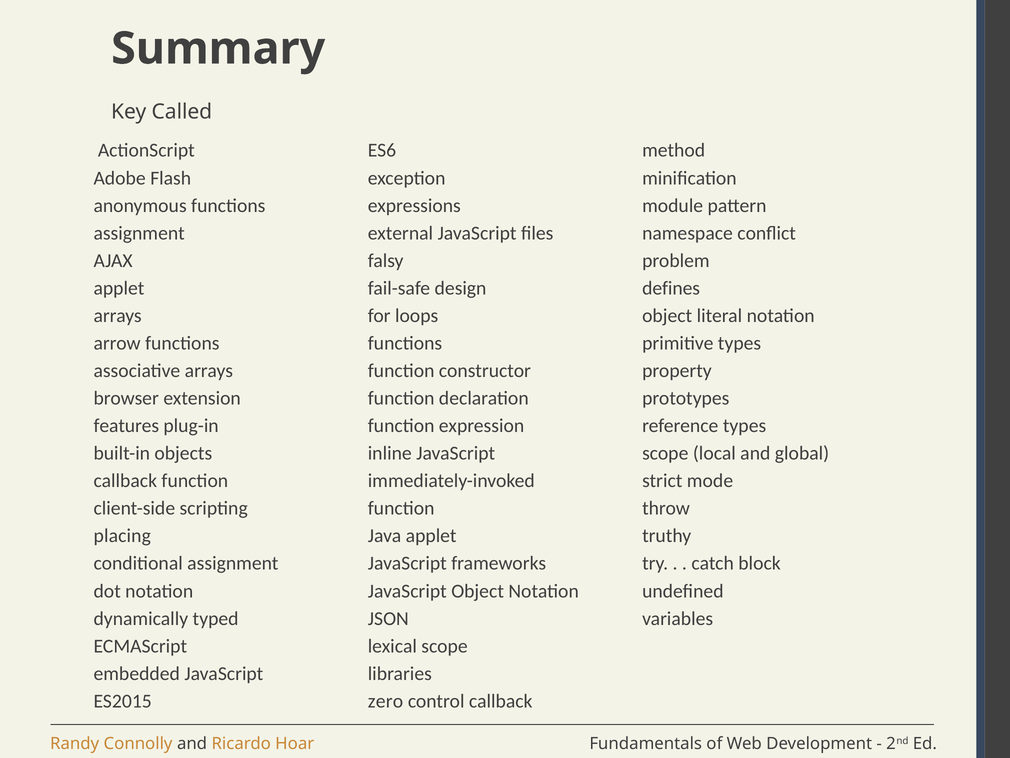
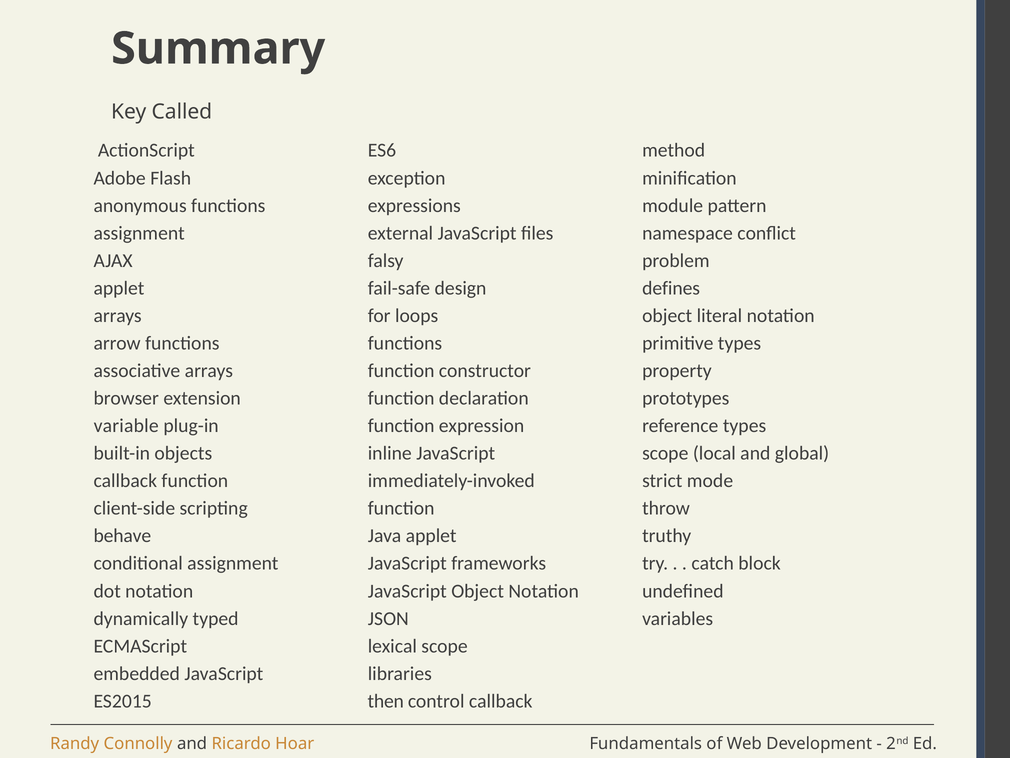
features: features -> variable
placing: placing -> behave
zero: zero -> then
